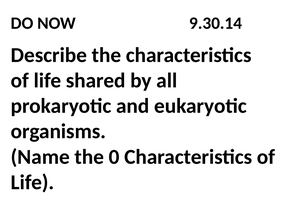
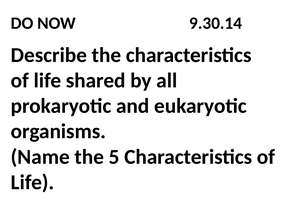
0: 0 -> 5
